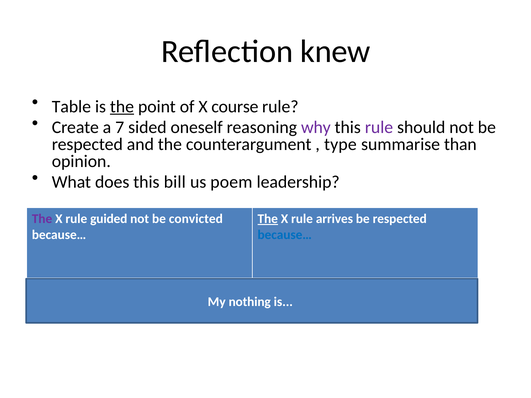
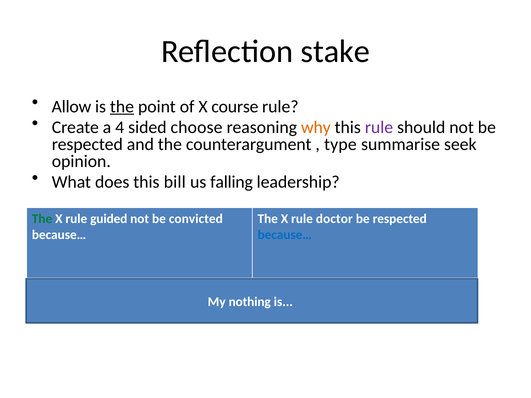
knew: knew -> stake
Table: Table -> Allow
7: 7 -> 4
oneself: oneself -> choose
why colour: purple -> orange
than: than -> seek
poem: poem -> falling
The at (42, 219) colour: purple -> green
The at (268, 219) underline: present -> none
arrives: arrives -> doctor
